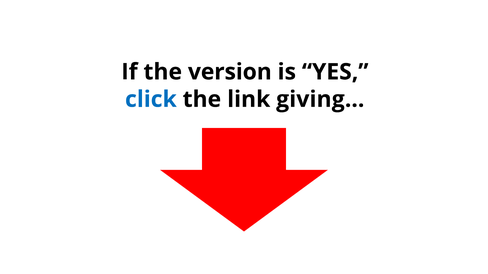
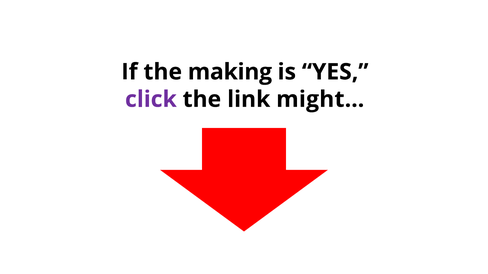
version: version -> making
click colour: blue -> purple
giving…: giving… -> might…
